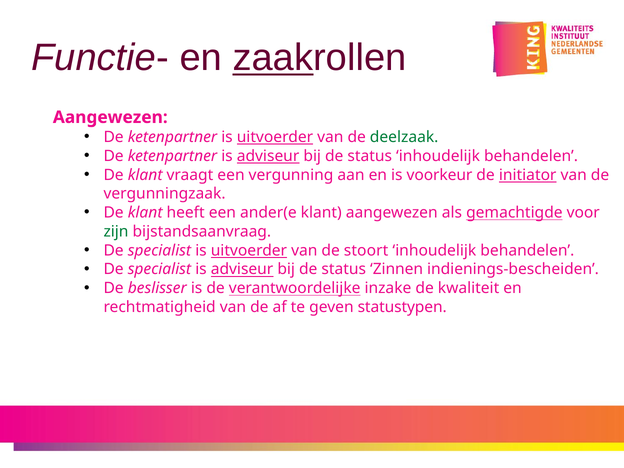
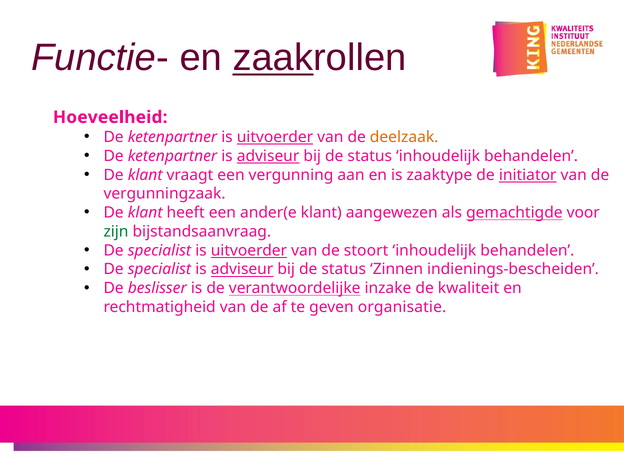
Aangewezen at (110, 117): Aangewezen -> Hoeveelheid
deelzaak colour: green -> orange
voorkeur: voorkeur -> zaaktype
statustypen: statustypen -> organisatie
